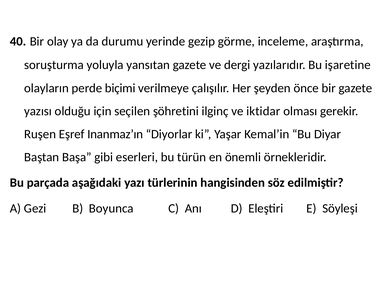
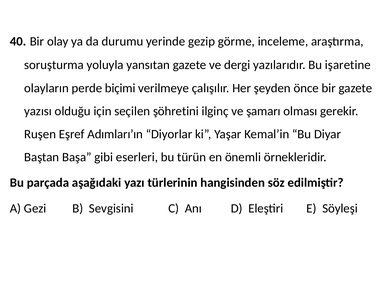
iktidar: iktidar -> şamarı
Inanmaz’ın: Inanmaz’ın -> Adımları’ın
Boyunca: Boyunca -> Sevgisini
